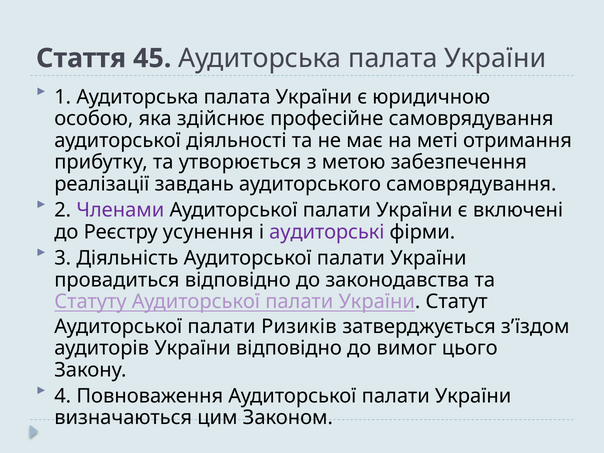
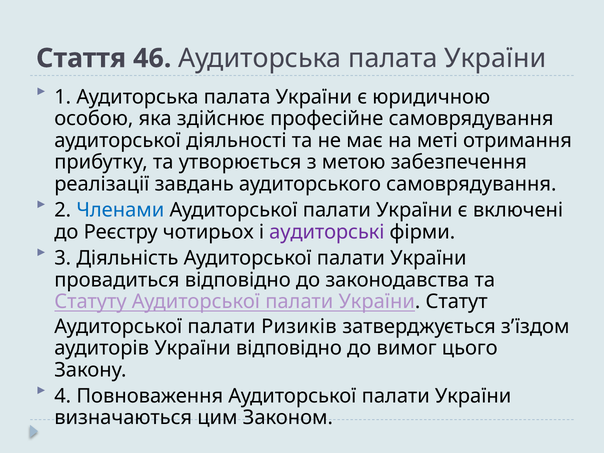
45: 45 -> 46
Членами colour: purple -> blue
усунення: усунення -> чотирьох
